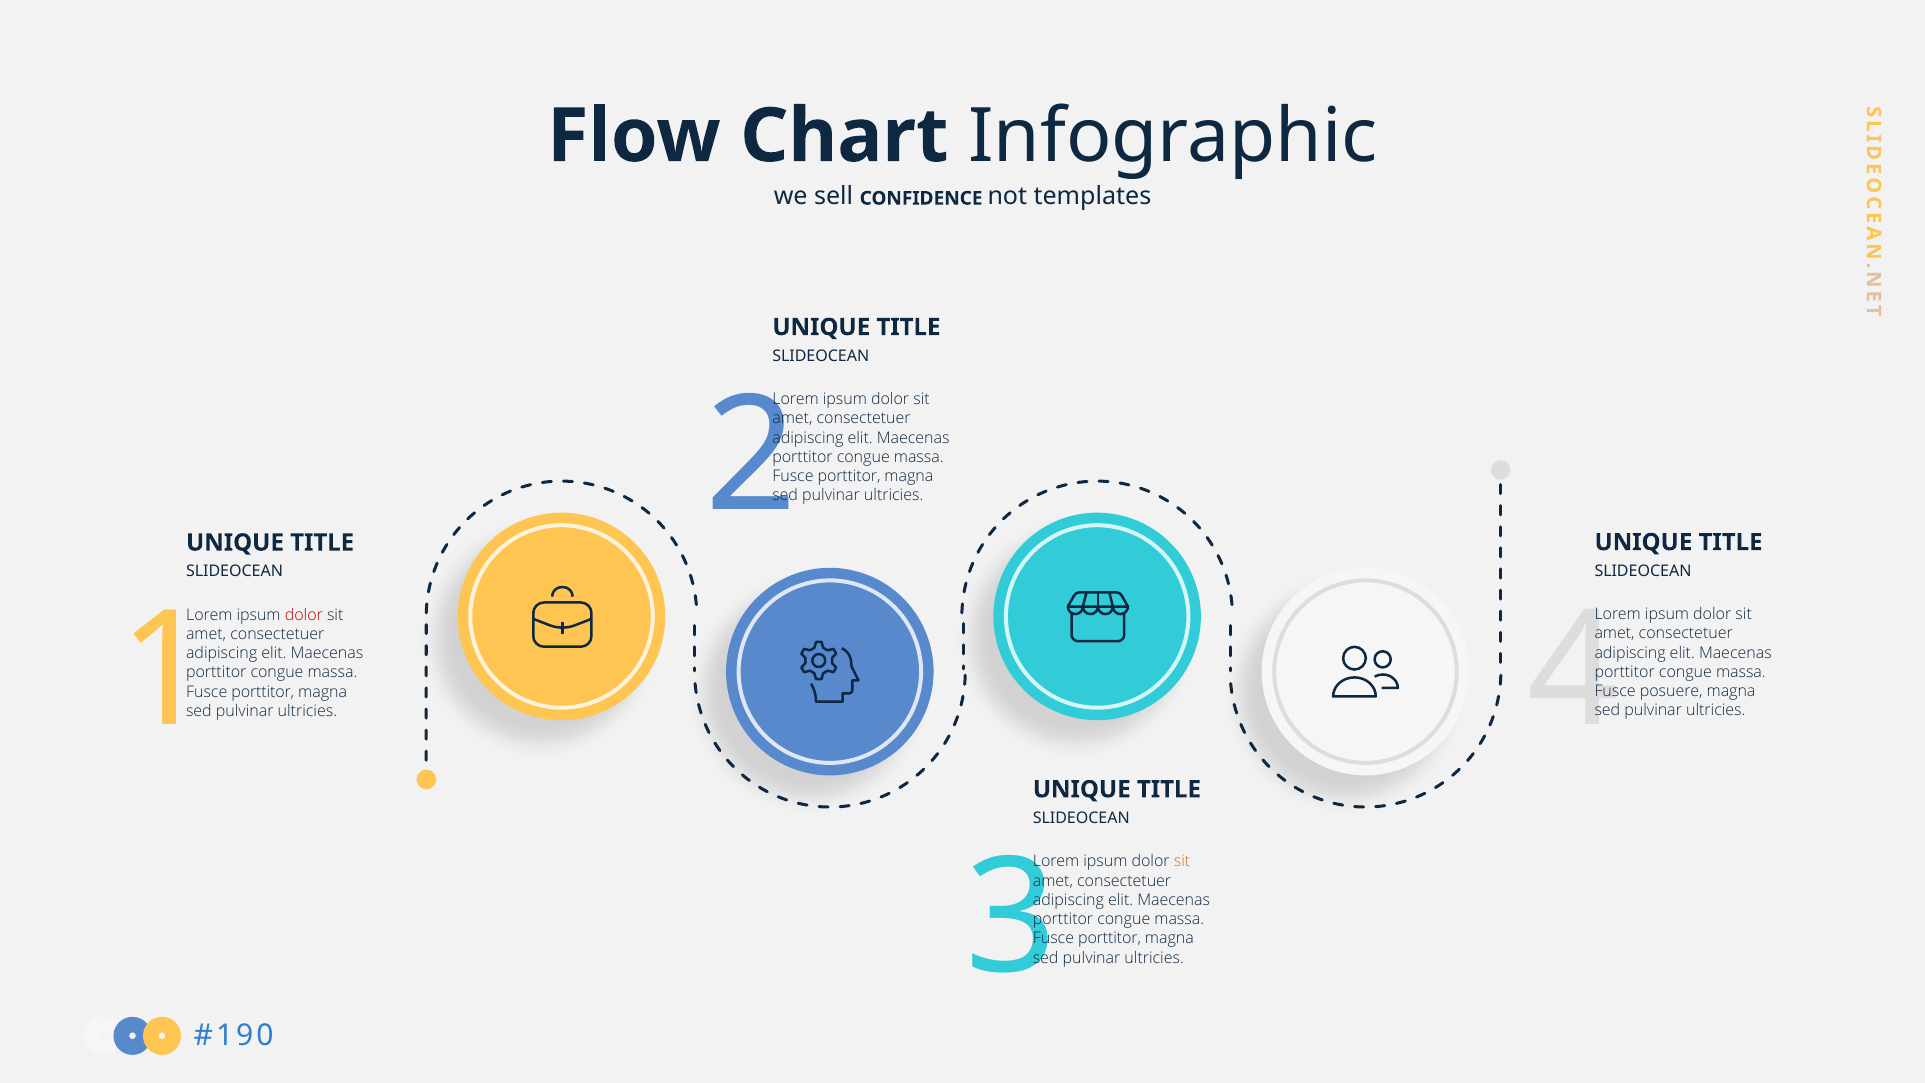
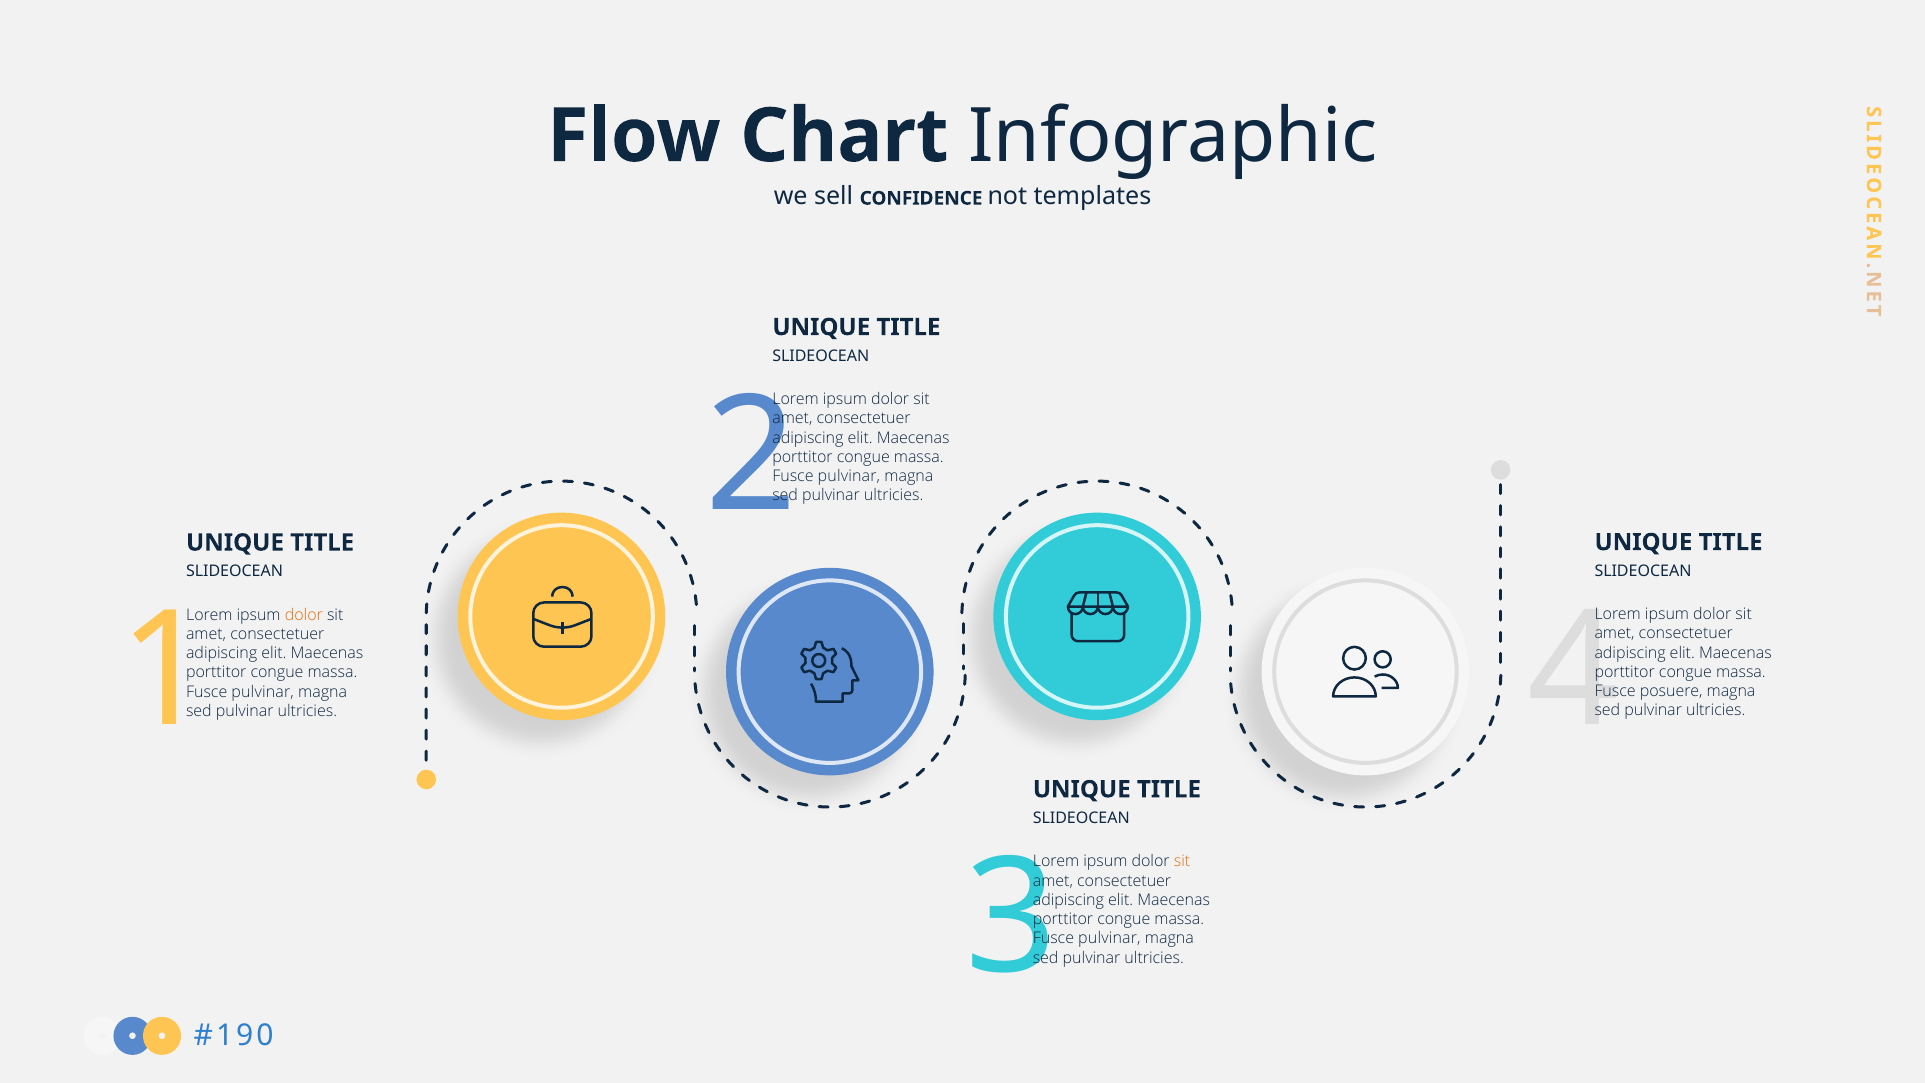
porttitor at (849, 476): porttitor -> pulvinar
dolor at (304, 615) colour: red -> orange
porttitor at (263, 692): porttitor -> pulvinar
porttitor at (1110, 938): porttitor -> pulvinar
